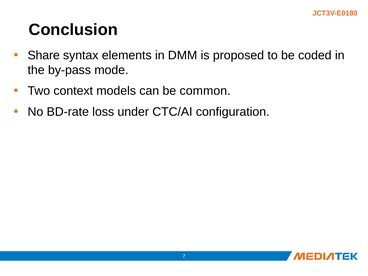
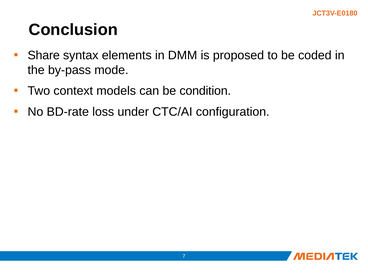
common: common -> condition
